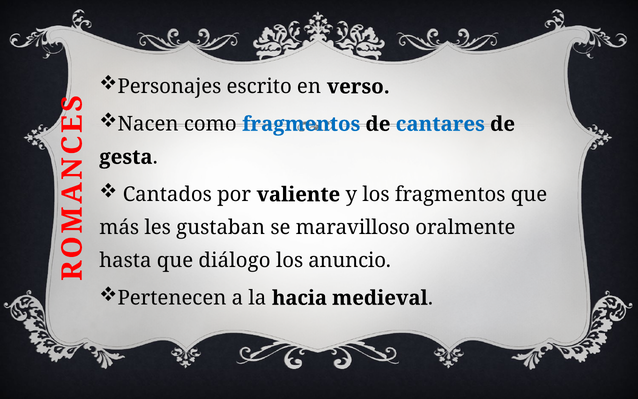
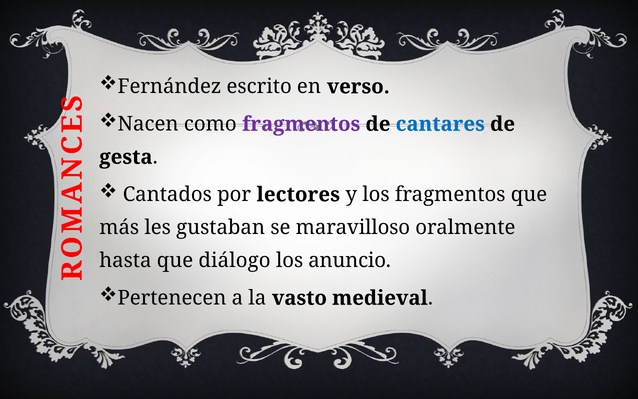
Personajes: Personajes -> Fernández
fragmentos at (301, 124) colour: blue -> purple
valiente: valiente -> lectores
hacia: hacia -> vasto
